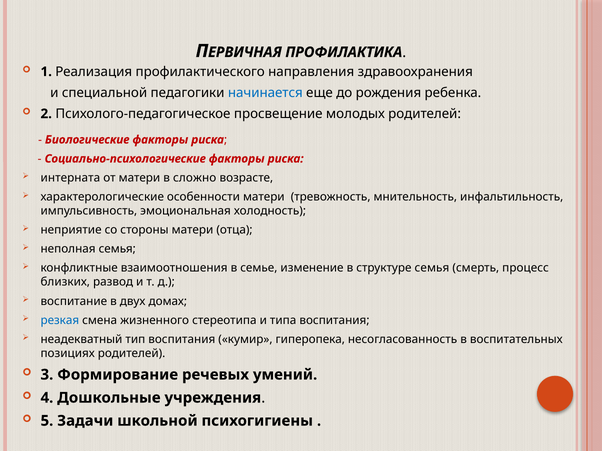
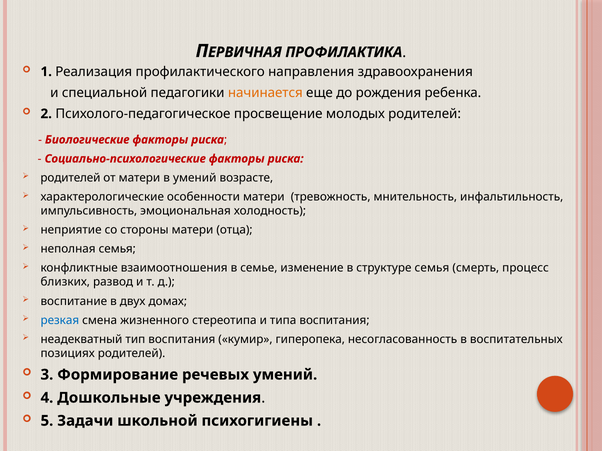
начинается colour: blue -> orange
интерната at (70, 178): интерната -> родителей
в сложно: сложно -> умений
